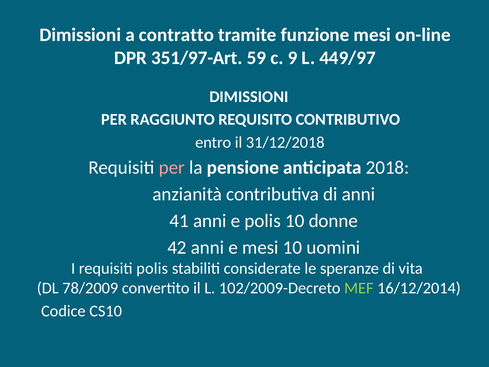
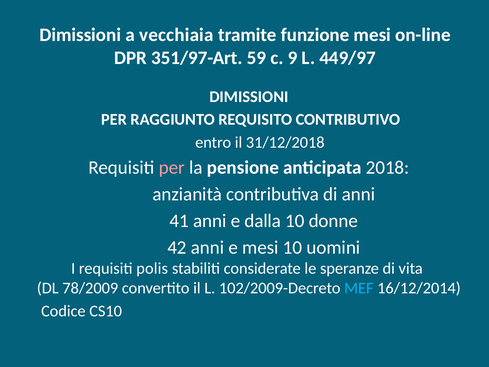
contratto: contratto -> vecchiaia
e polis: polis -> dalla
MEF colour: light green -> light blue
